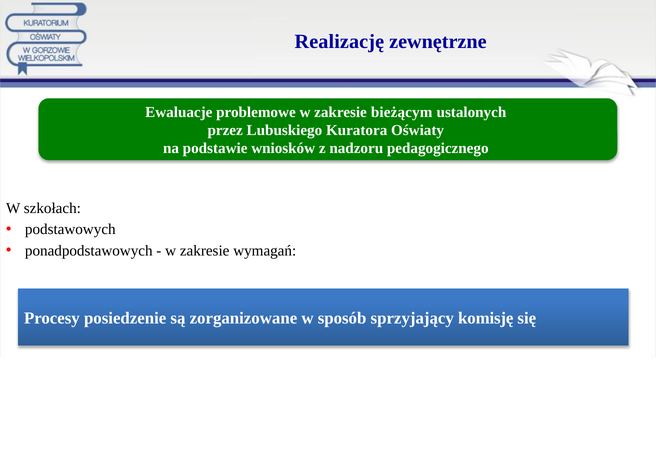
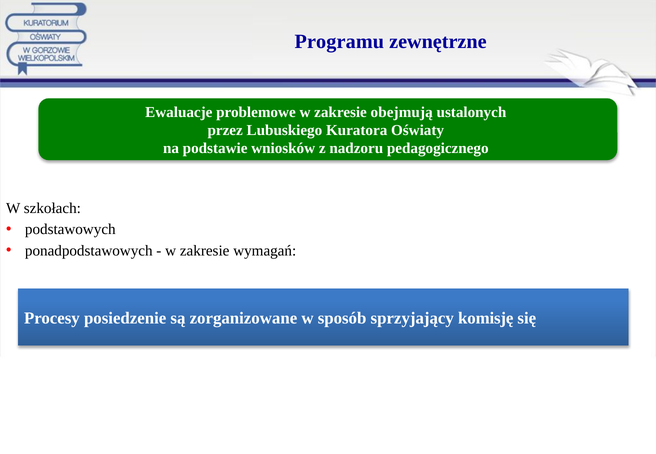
Realizację: Realizację -> Programu
bieżącym: bieżącym -> obejmują
